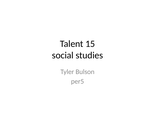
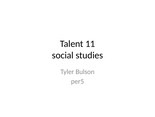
15: 15 -> 11
